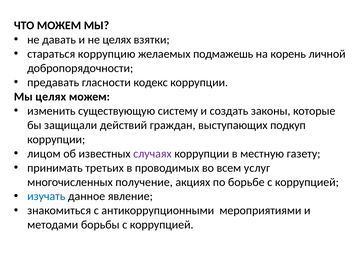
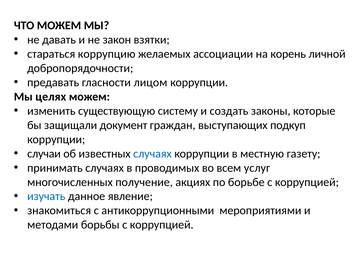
не целях: целях -> закон
подмажешь: подмажешь -> ассоциации
кодекс: кодекс -> лицом
действий: действий -> документ
лицом: лицом -> случаи
случаях at (152, 154) colour: purple -> blue
принимать третьих: третьих -> случаях
